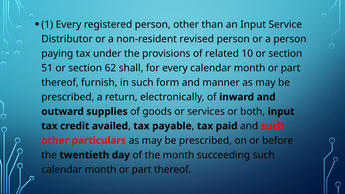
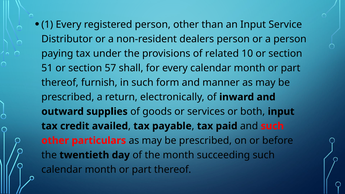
revised: revised -> dealers
62: 62 -> 57
